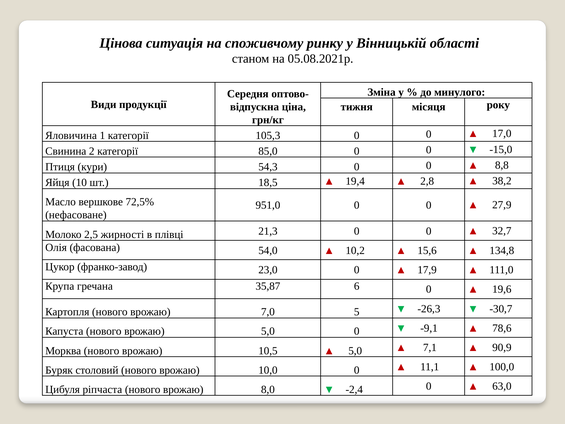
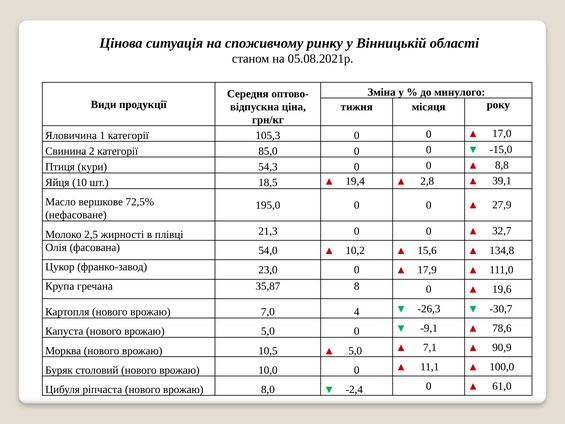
38,2: 38,2 -> 39,1
951,0: 951,0 -> 195,0
6: 6 -> 8
5: 5 -> 4
63,0: 63,0 -> 61,0
